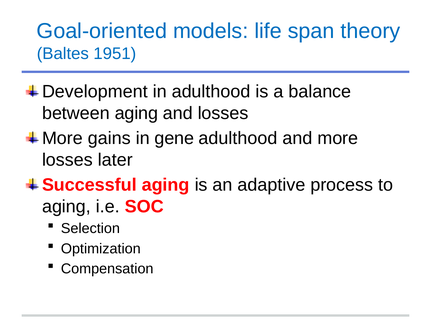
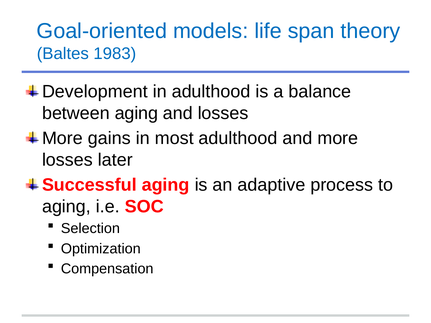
1951: 1951 -> 1983
gene: gene -> most
